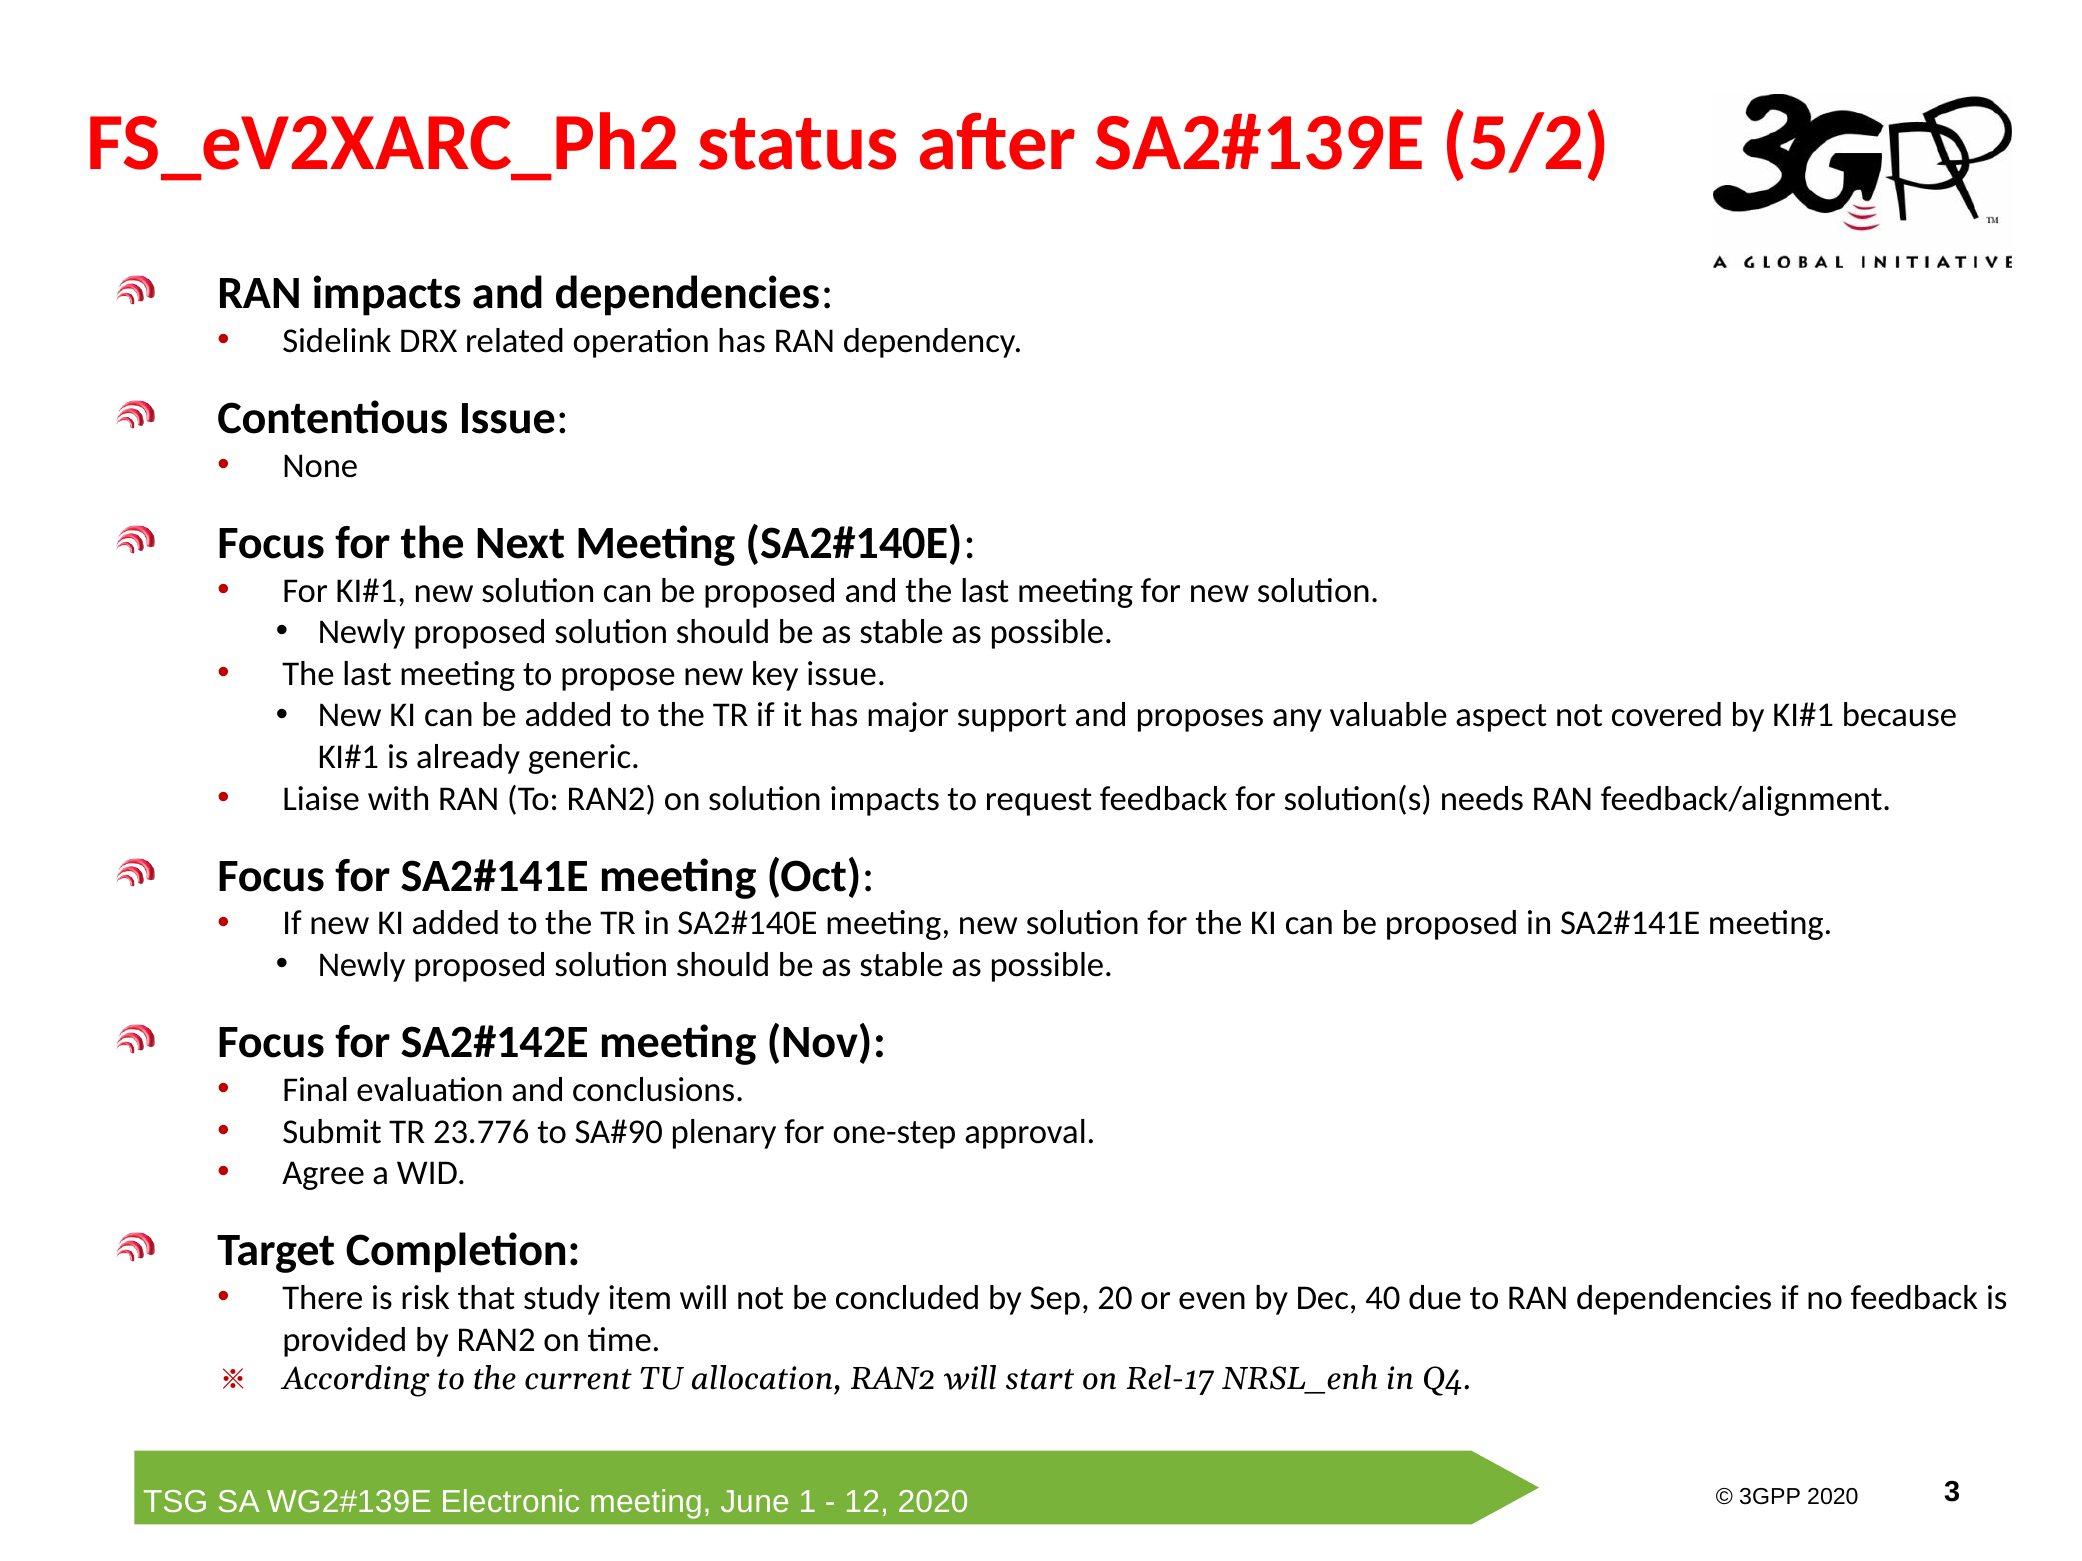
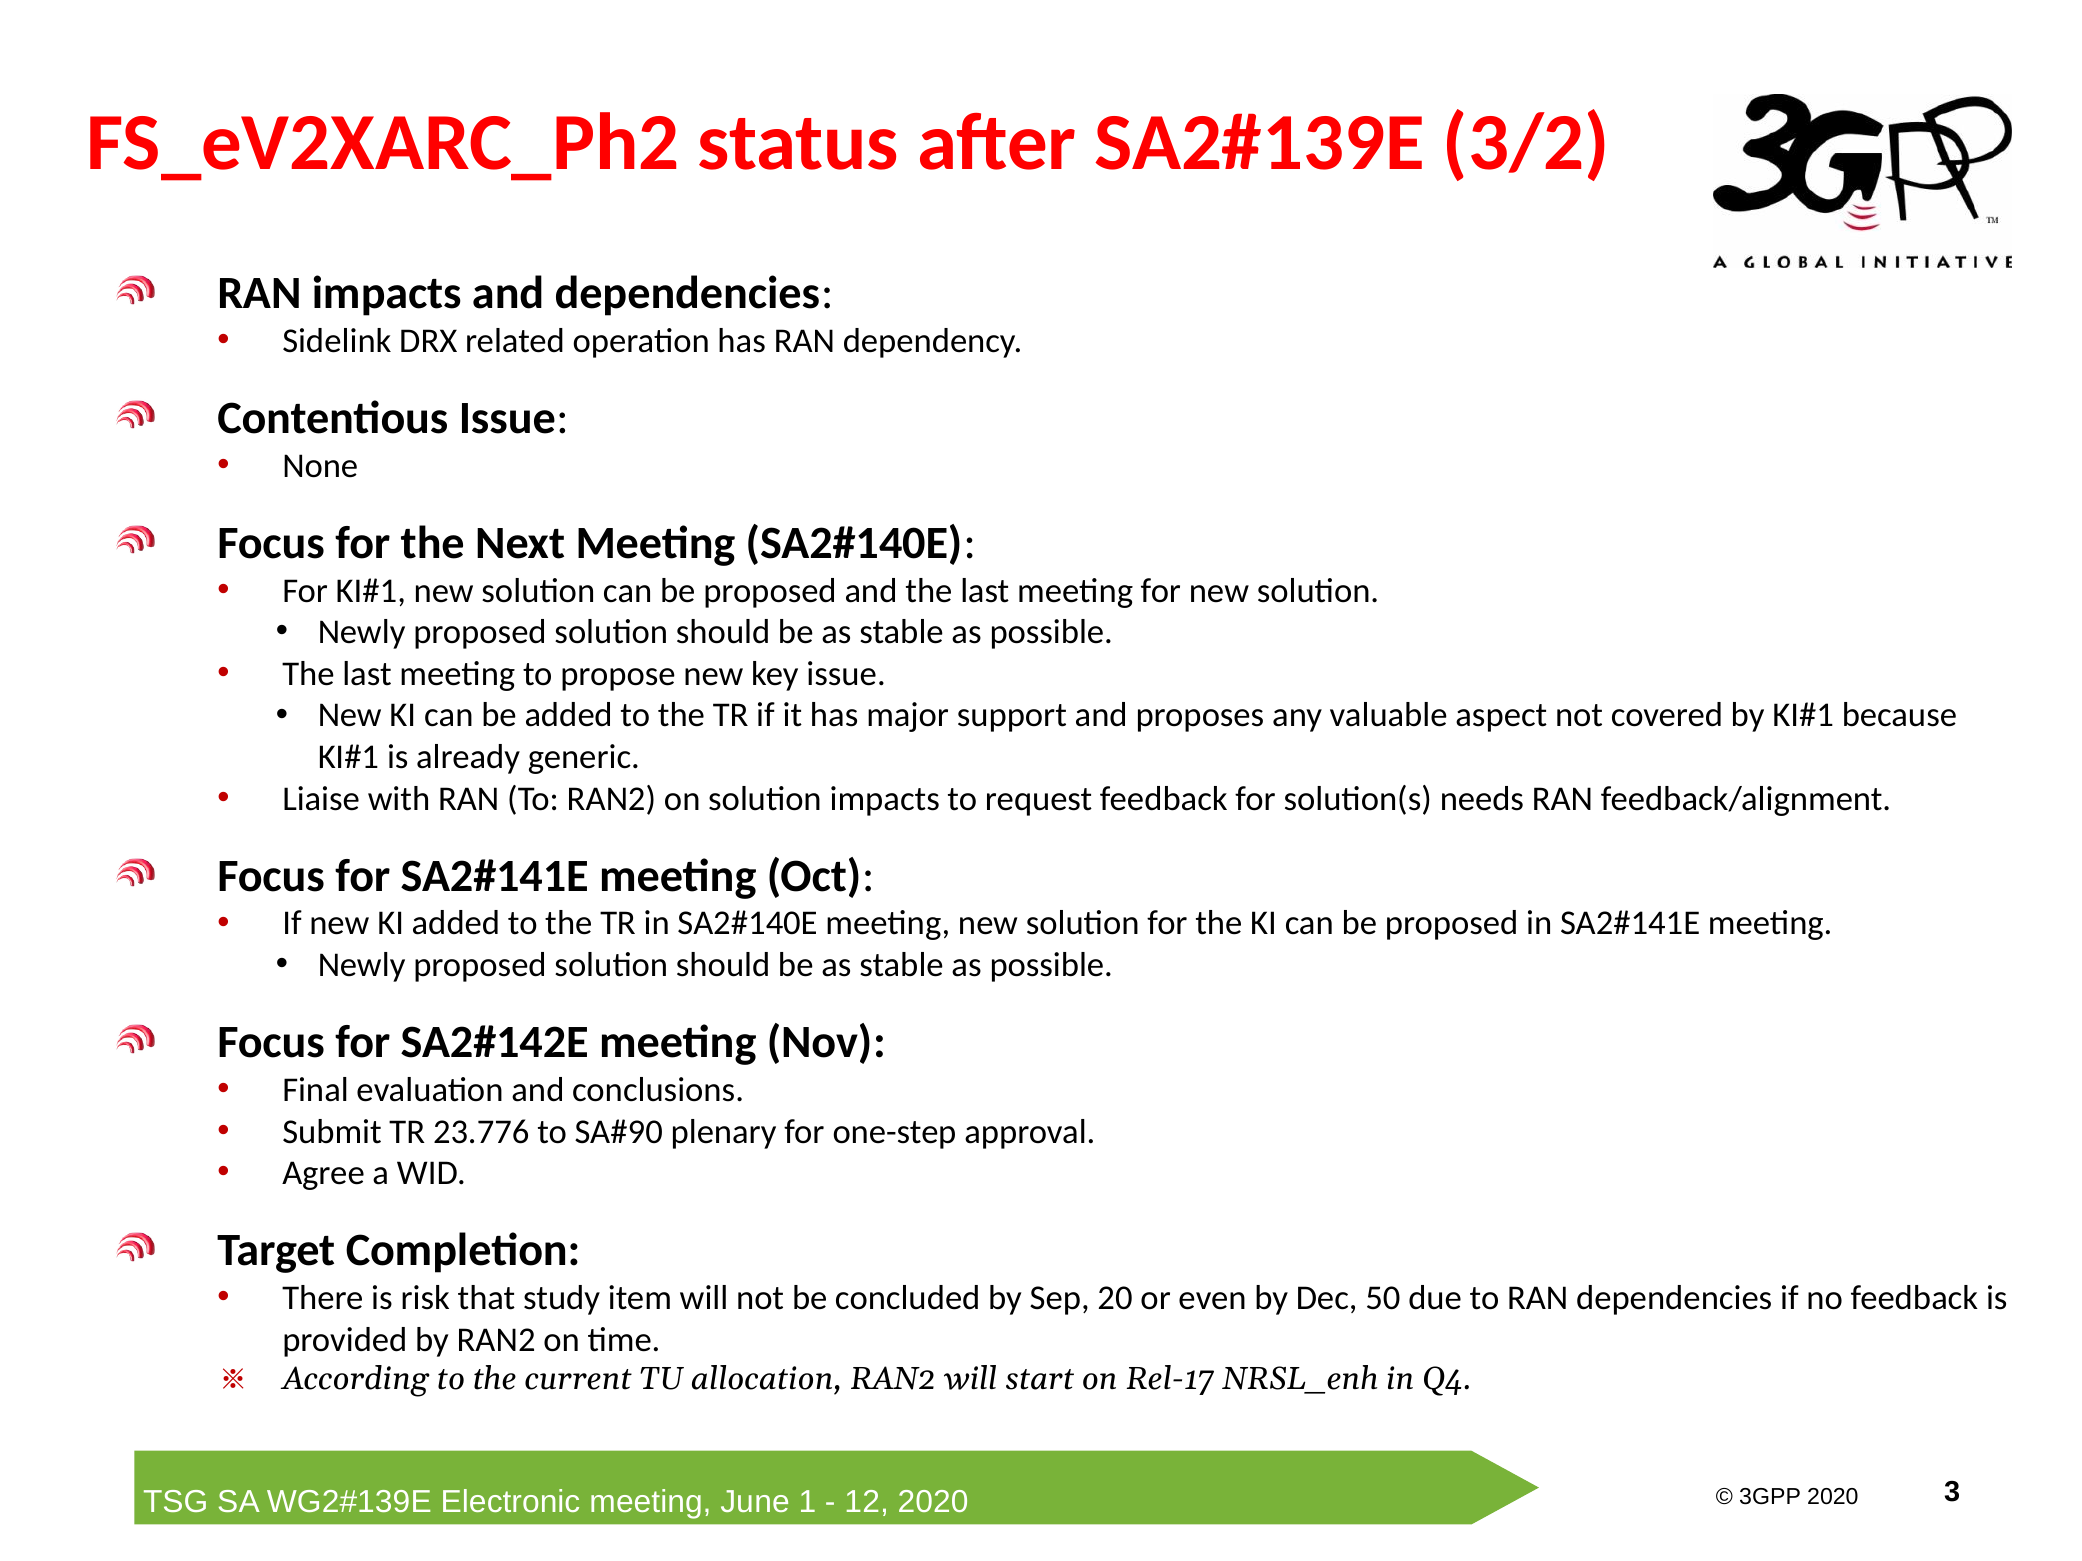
5/2: 5/2 -> 3/2
40: 40 -> 50
